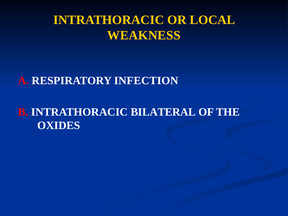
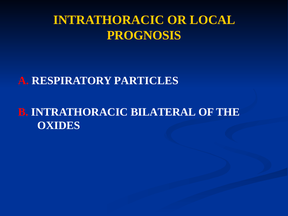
WEAKNESS: WEAKNESS -> PROGNOSIS
INFECTION: INFECTION -> PARTICLES
